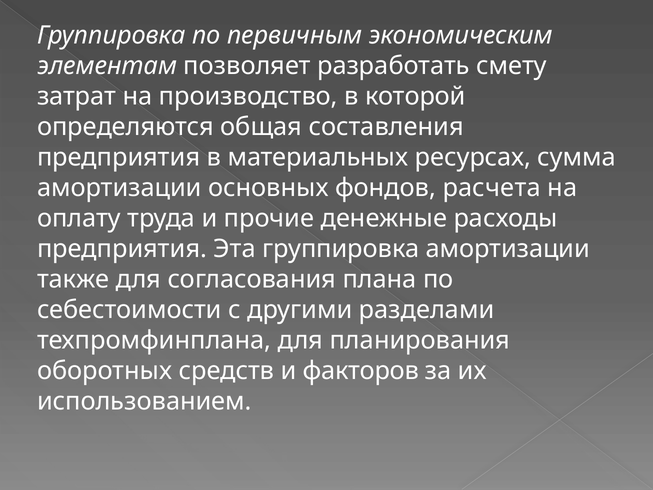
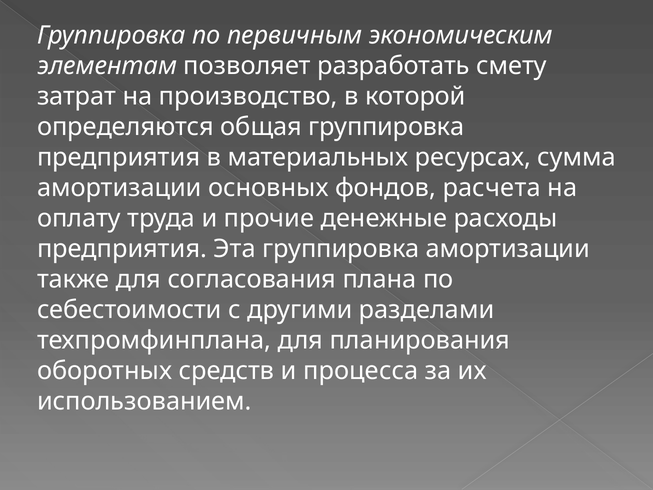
общая составления: составления -> группировка
факторов: факторов -> процесса
